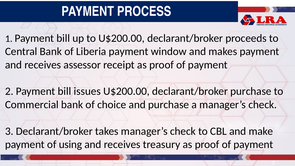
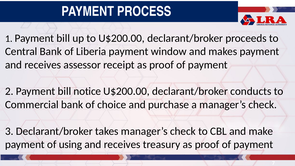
issues: issues -> notice
declarant/broker purchase: purchase -> conducts
